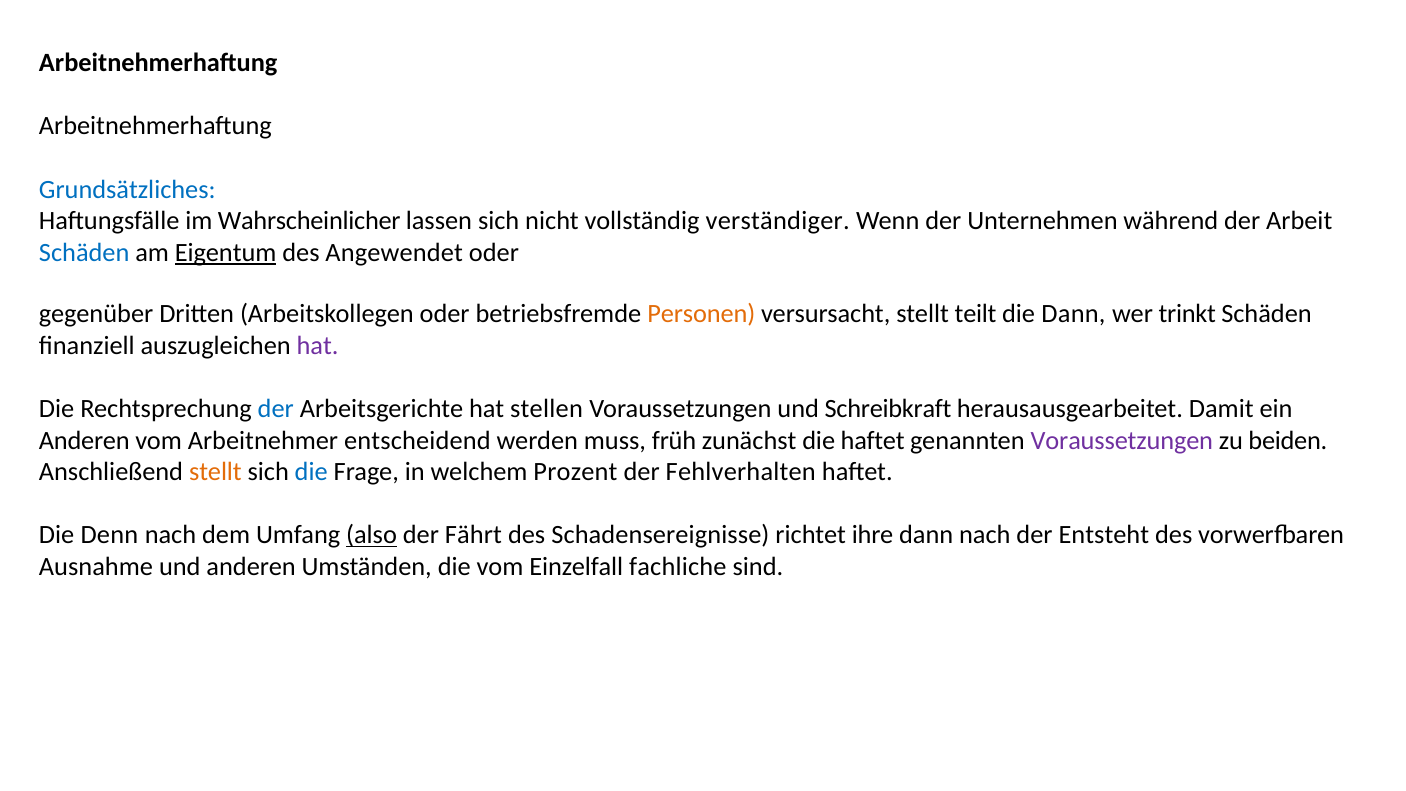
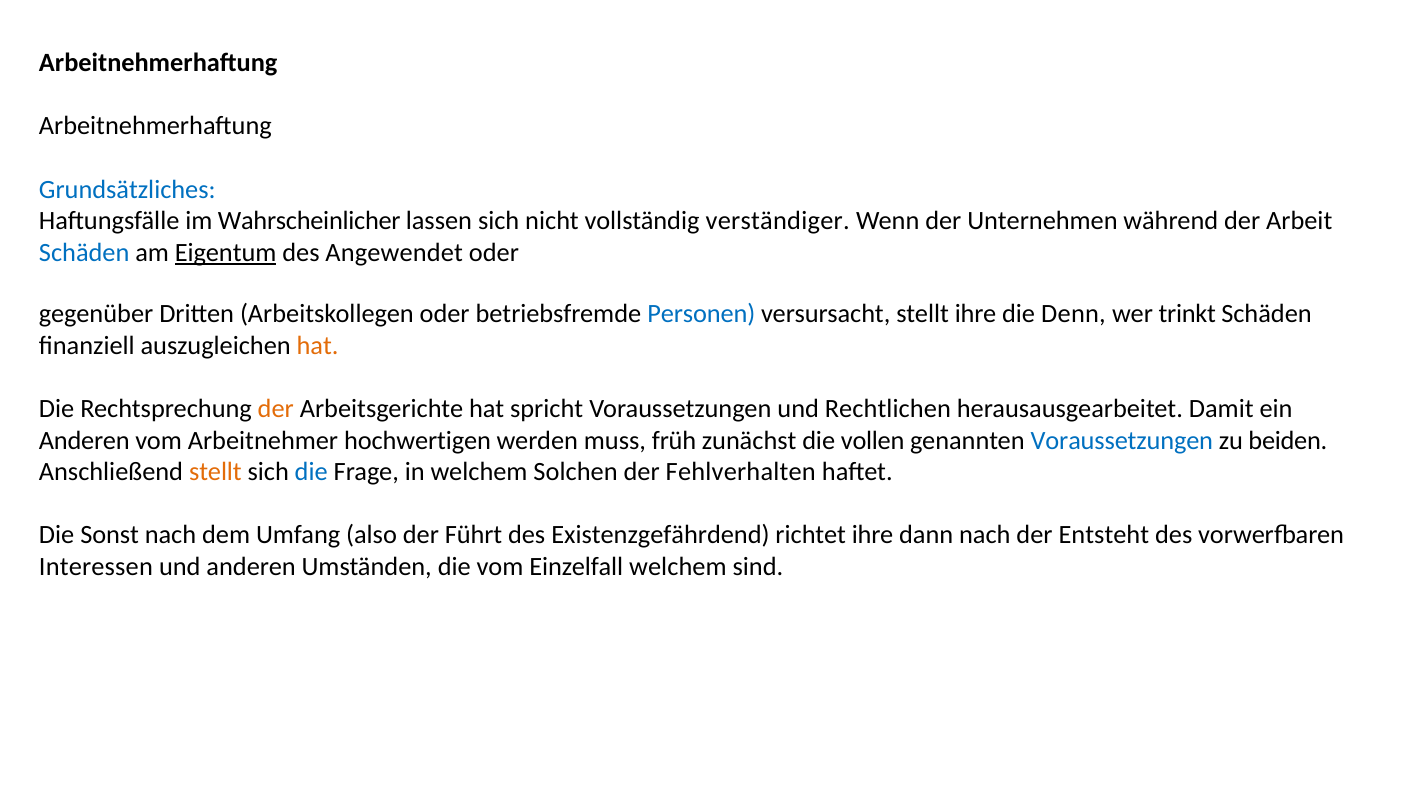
Personen colour: orange -> blue
stellt teilt: teilt -> ihre
die Dann: Dann -> Denn
hat at (318, 345) colour: purple -> orange
der at (276, 409) colour: blue -> orange
stellen: stellen -> spricht
Schreibkraft: Schreibkraft -> Rechtlichen
entscheidend: entscheidend -> hochwertigen
die haftet: haftet -> vollen
Voraussetzungen at (1122, 440) colour: purple -> blue
Prozent: Prozent -> Solchen
Denn: Denn -> Sonst
also underline: present -> none
Fährt: Fährt -> Führt
Schadensereignisse: Schadensereignisse -> Existenzgefährdend
Ausnahme: Ausnahme -> Interessen
Einzelfall fachliche: fachliche -> welchem
